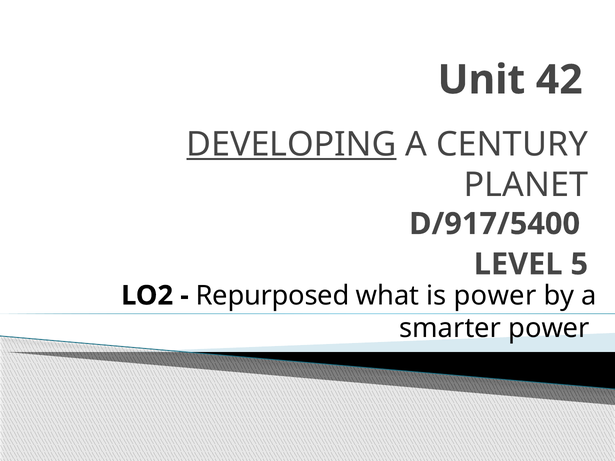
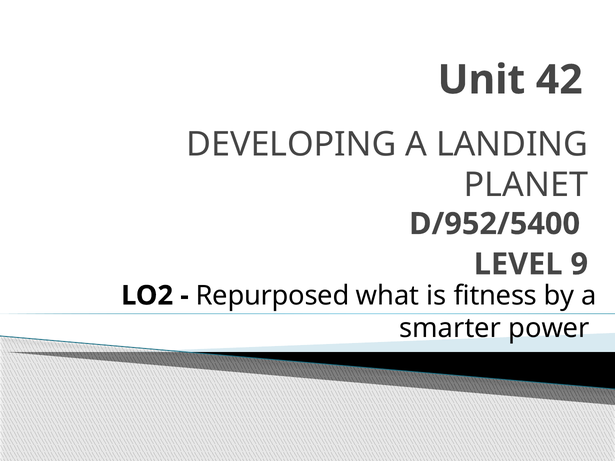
DEVELOPING underline: present -> none
CENTURY: CENTURY -> LANDING
D/917/5400: D/917/5400 -> D/952/5400
5: 5 -> 9
is power: power -> fitness
